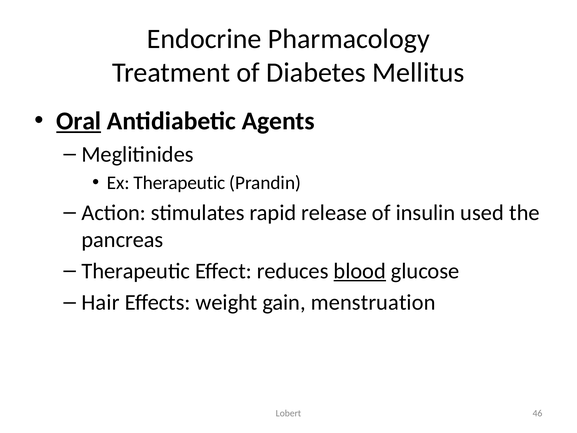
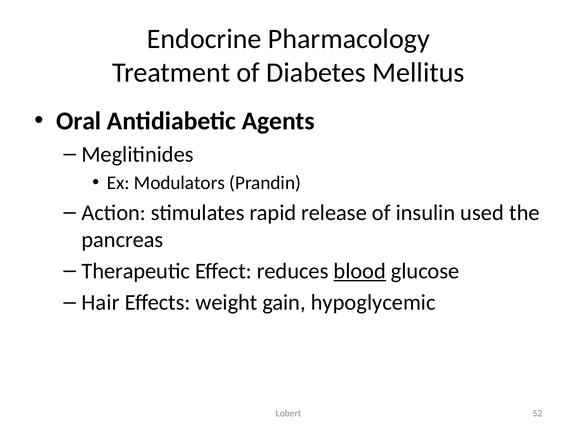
Oral underline: present -> none
Ex Therapeutic: Therapeutic -> Modulators
menstruation: menstruation -> hypoglycemic
46: 46 -> 52
